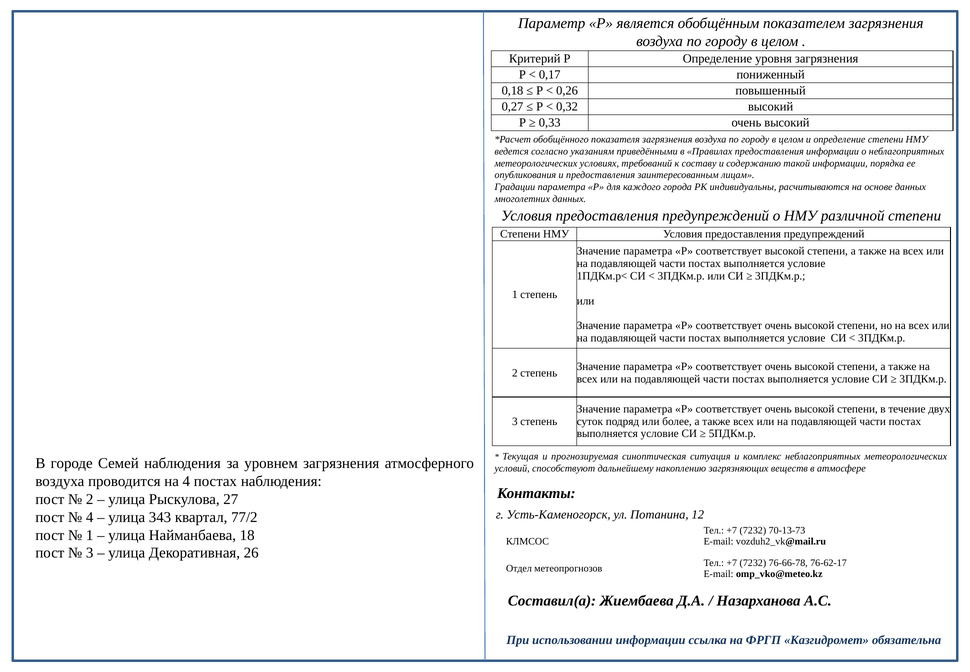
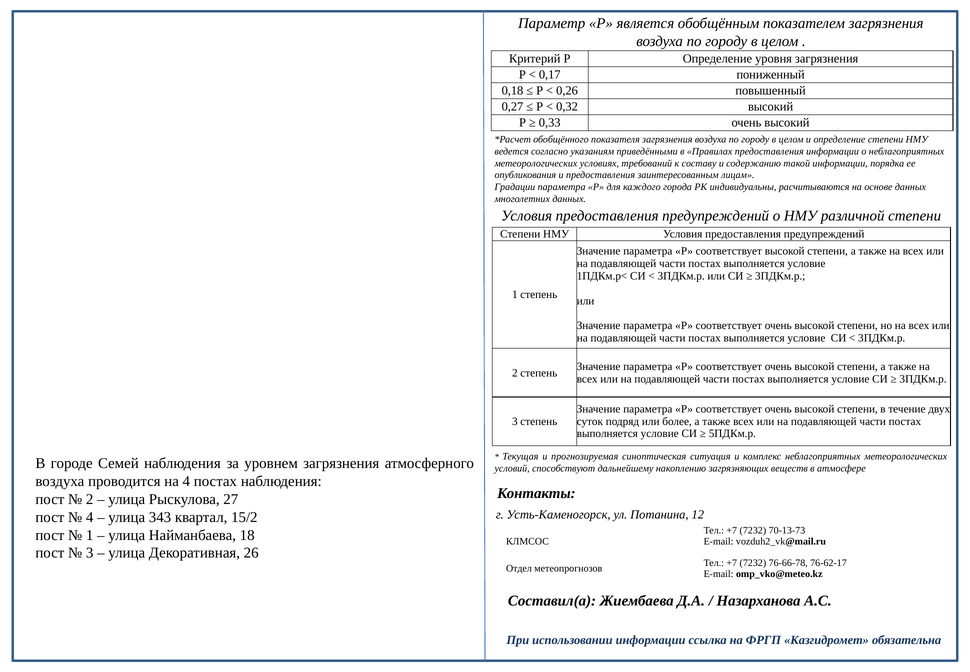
77/2: 77/2 -> 15/2
